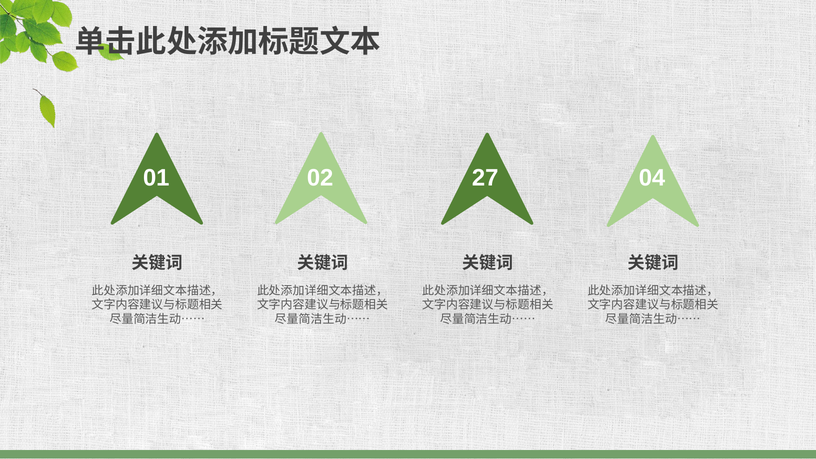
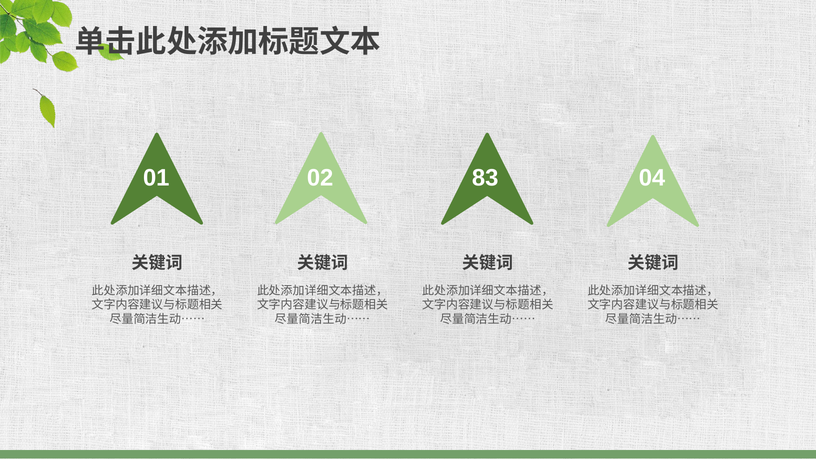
27: 27 -> 83
